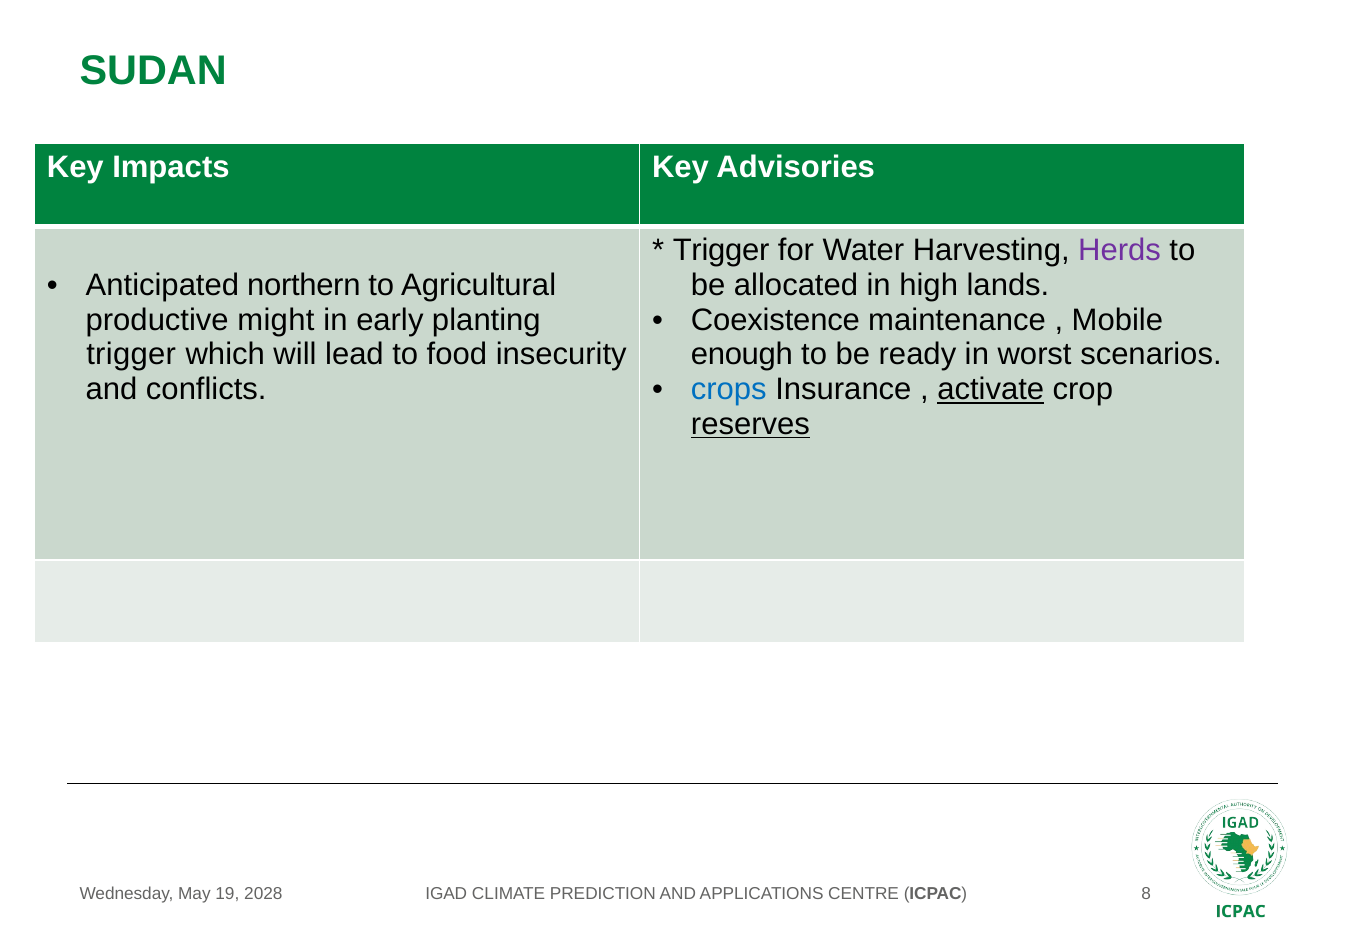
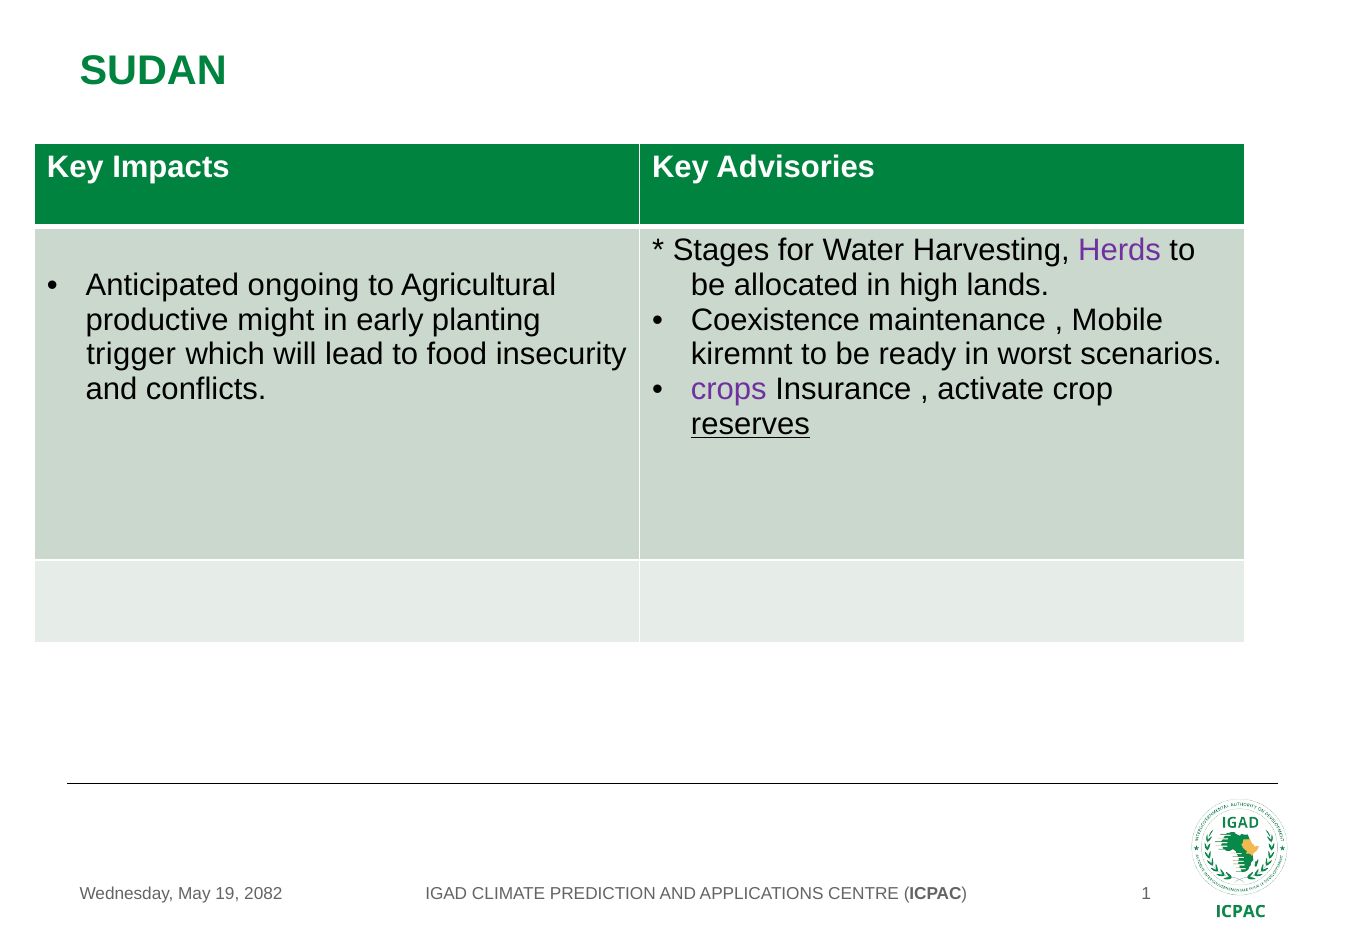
Trigger at (721, 250): Trigger -> Stages
northern: northern -> ongoing
enough: enough -> kiremnt
crops colour: blue -> purple
activate underline: present -> none
2028: 2028 -> 2082
8: 8 -> 1
